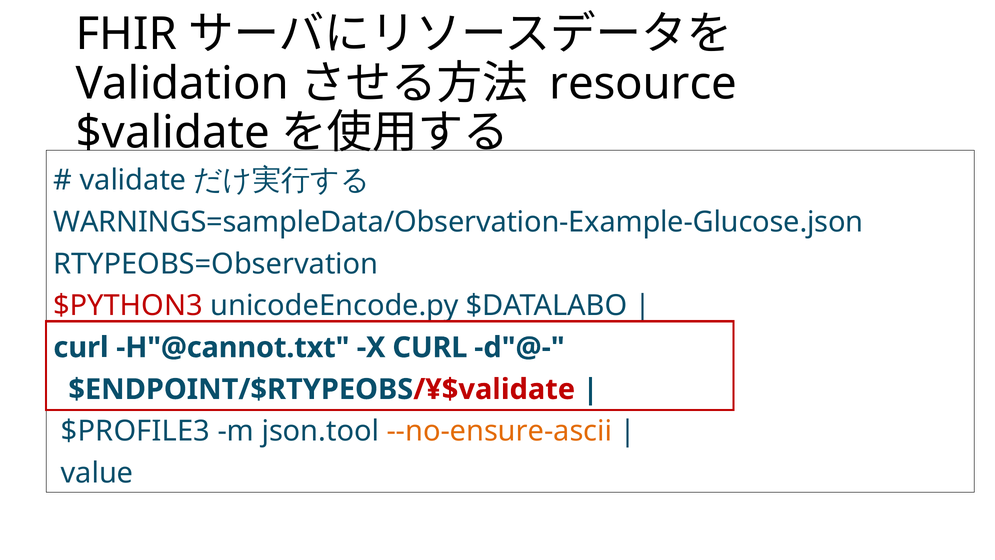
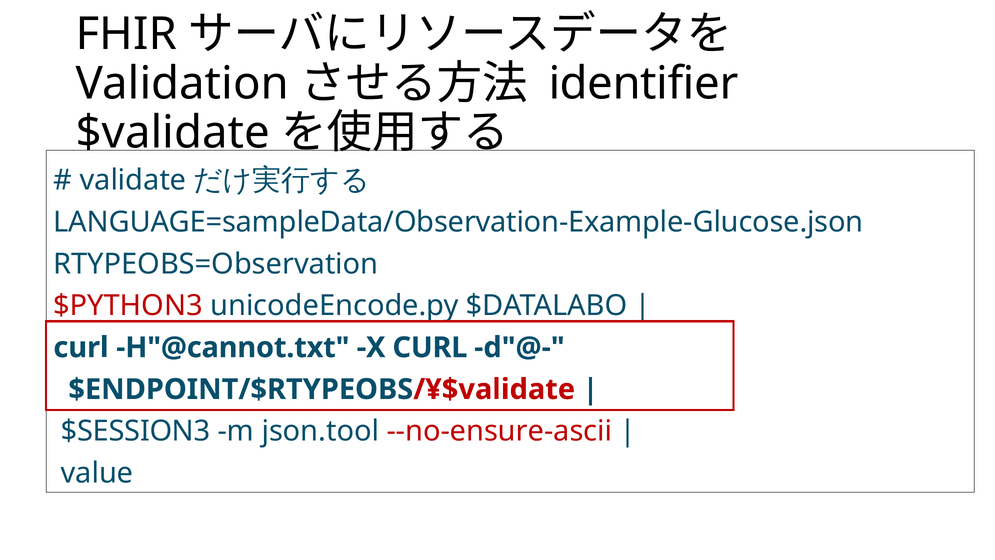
resource: resource -> identifier
WARNINGS=sampleData/Observation-Example-Glucose.json: WARNINGS=sampleData/Observation-Example-Glucose.json -> LANGUAGE=sampleData/Observation-Example-Glucose.json
$PROFILE3: $PROFILE3 -> $SESSION3
--no-ensure-ascii colour: orange -> red
